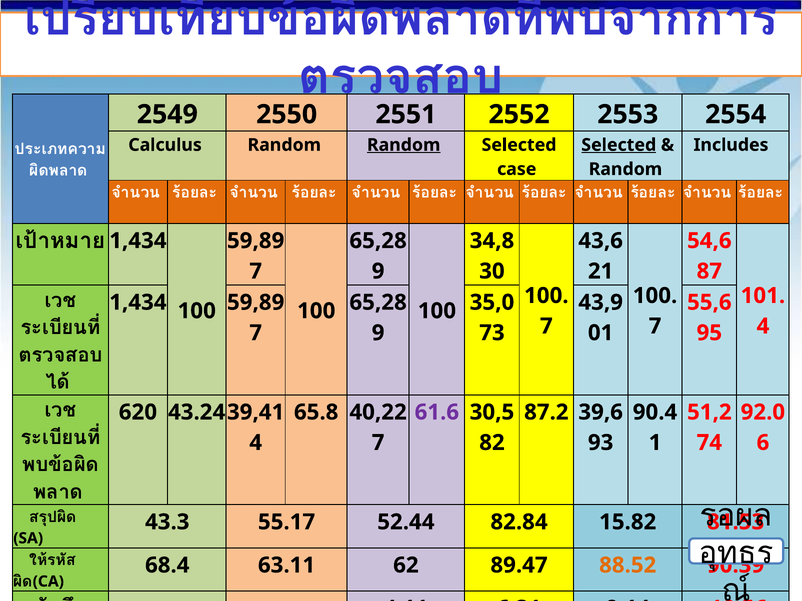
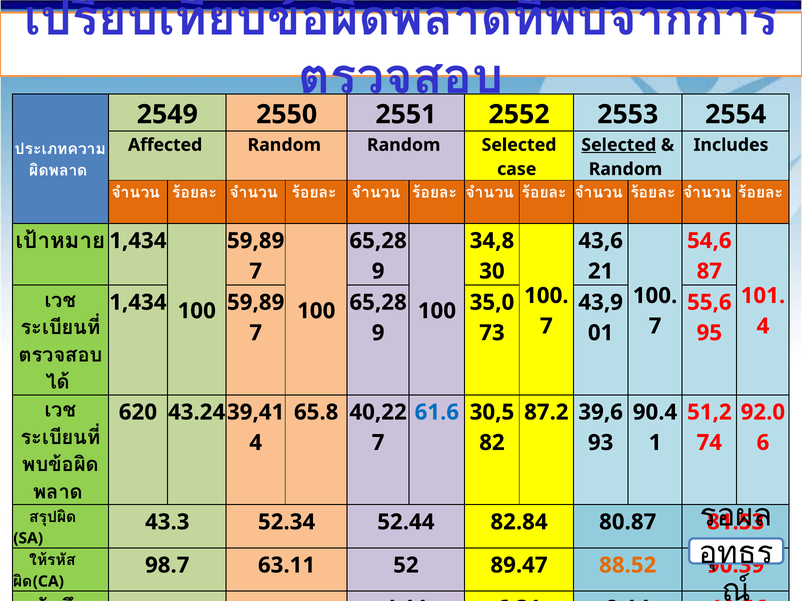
Calculus: Calculus -> Affected
Random at (404, 145) underline: present -> none
61.6 colour: purple -> blue
55.17: 55.17 -> 52.34
15.82: 15.82 -> 80.87
68.4: 68.4 -> 98.7
62: 62 -> 52
